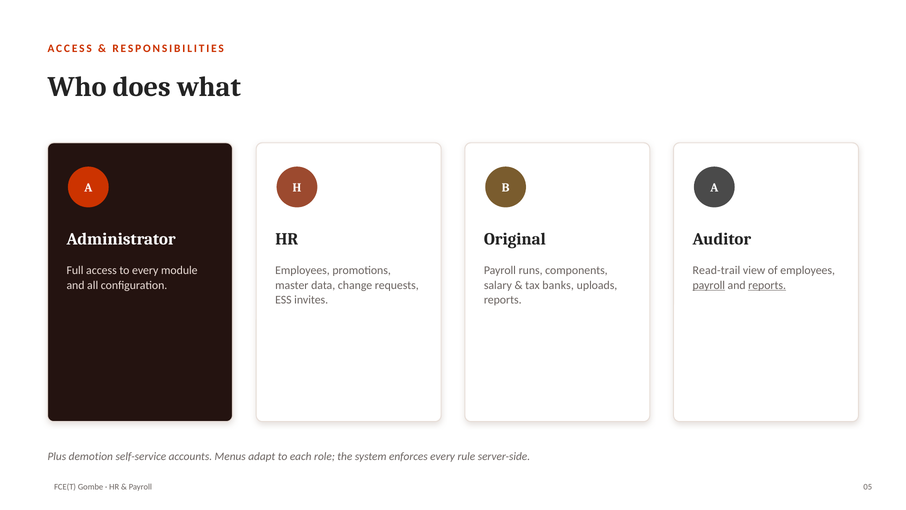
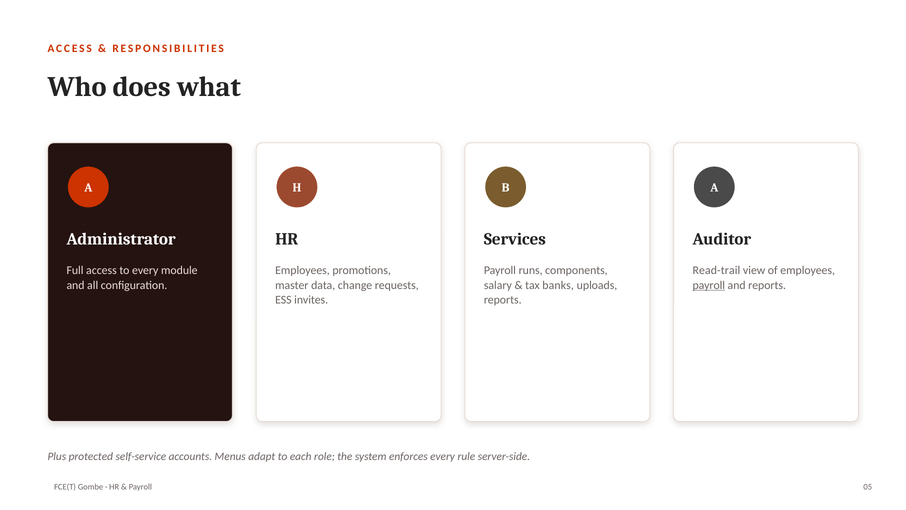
Original: Original -> Services
reports at (767, 285) underline: present -> none
demotion: demotion -> protected
